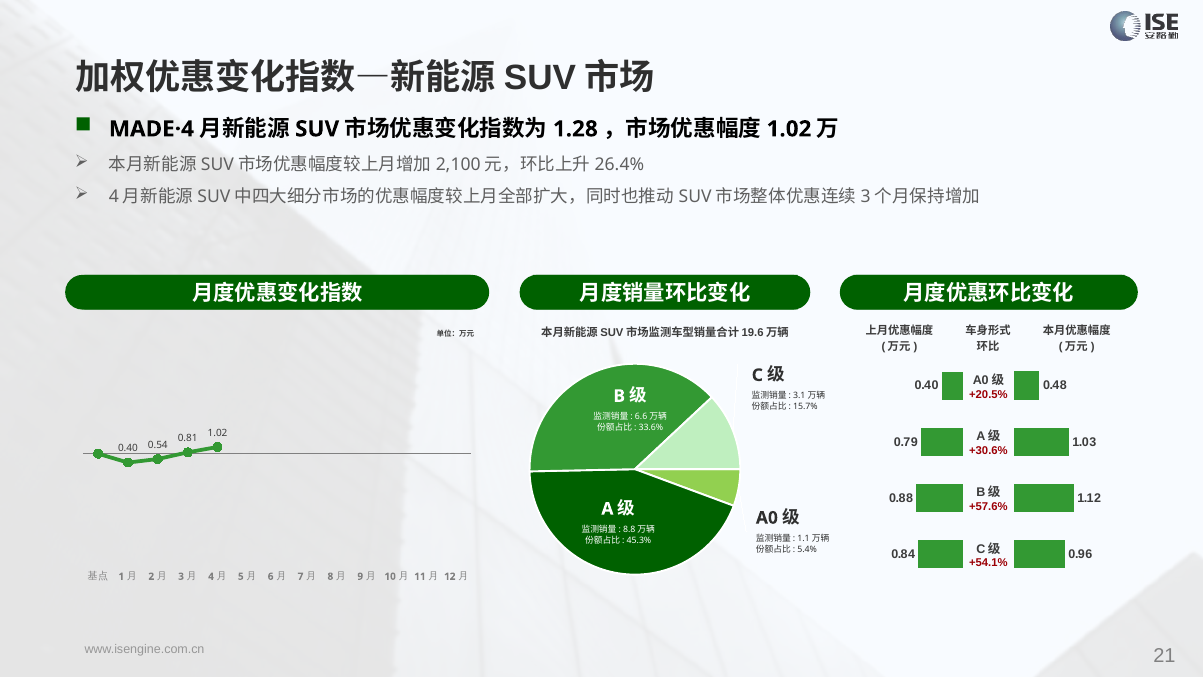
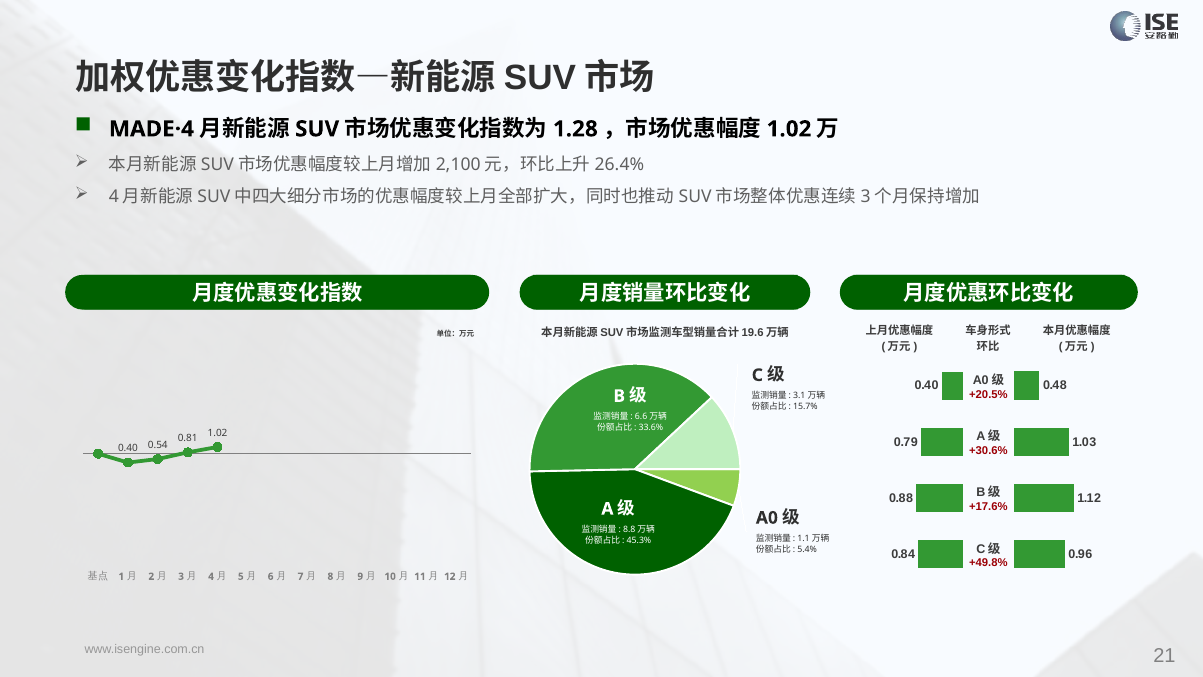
+57.6%: +57.6% -> +17.6%
+54.1%: +54.1% -> +49.8%
